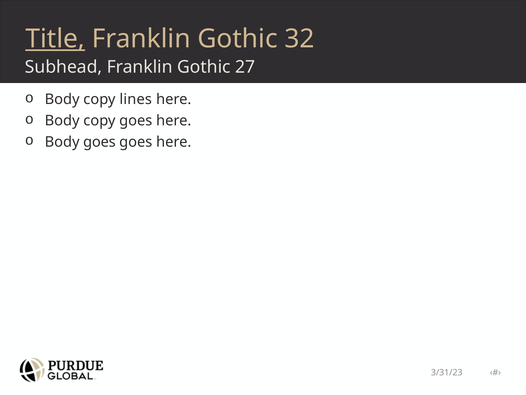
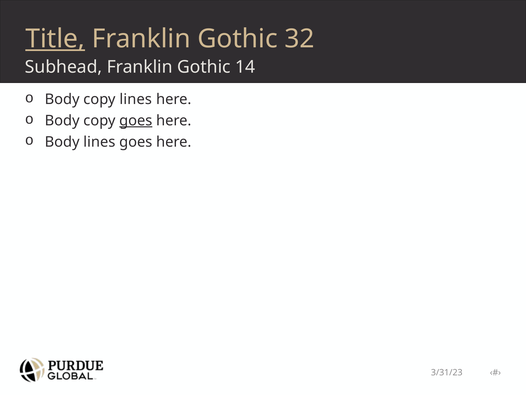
27: 27 -> 14
goes at (136, 120) underline: none -> present
Body goes: goes -> lines
